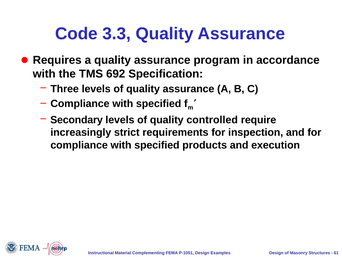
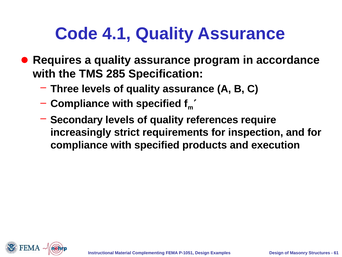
3.3: 3.3 -> 4.1
692: 692 -> 285
controlled: controlled -> references
